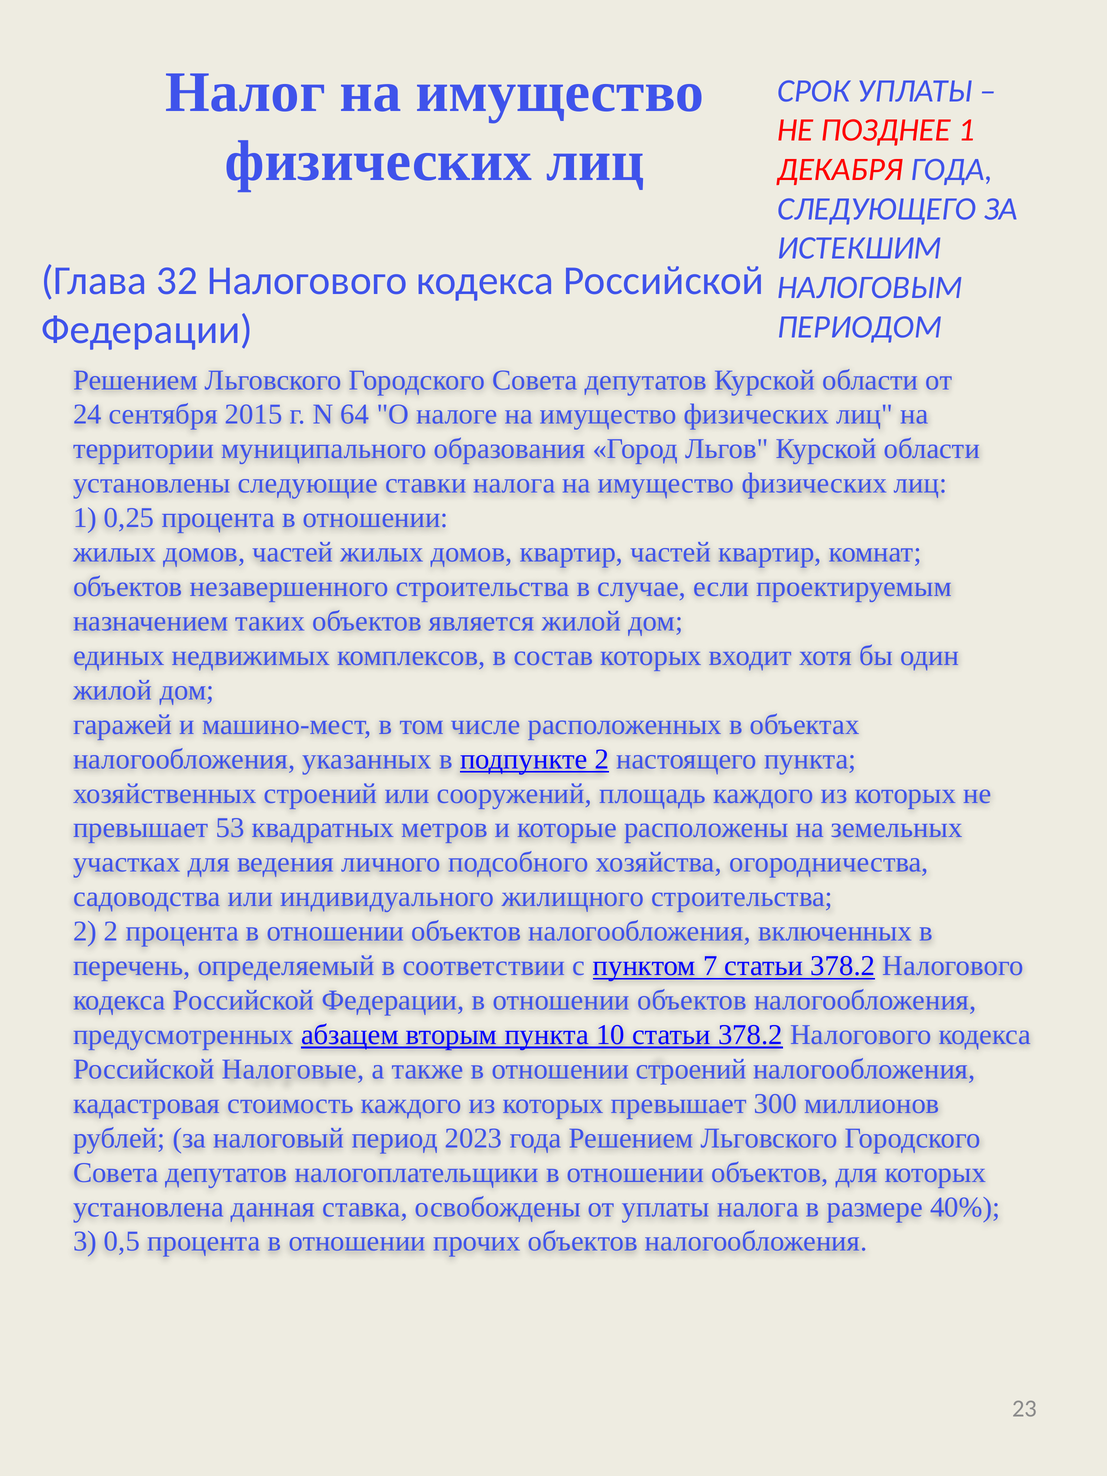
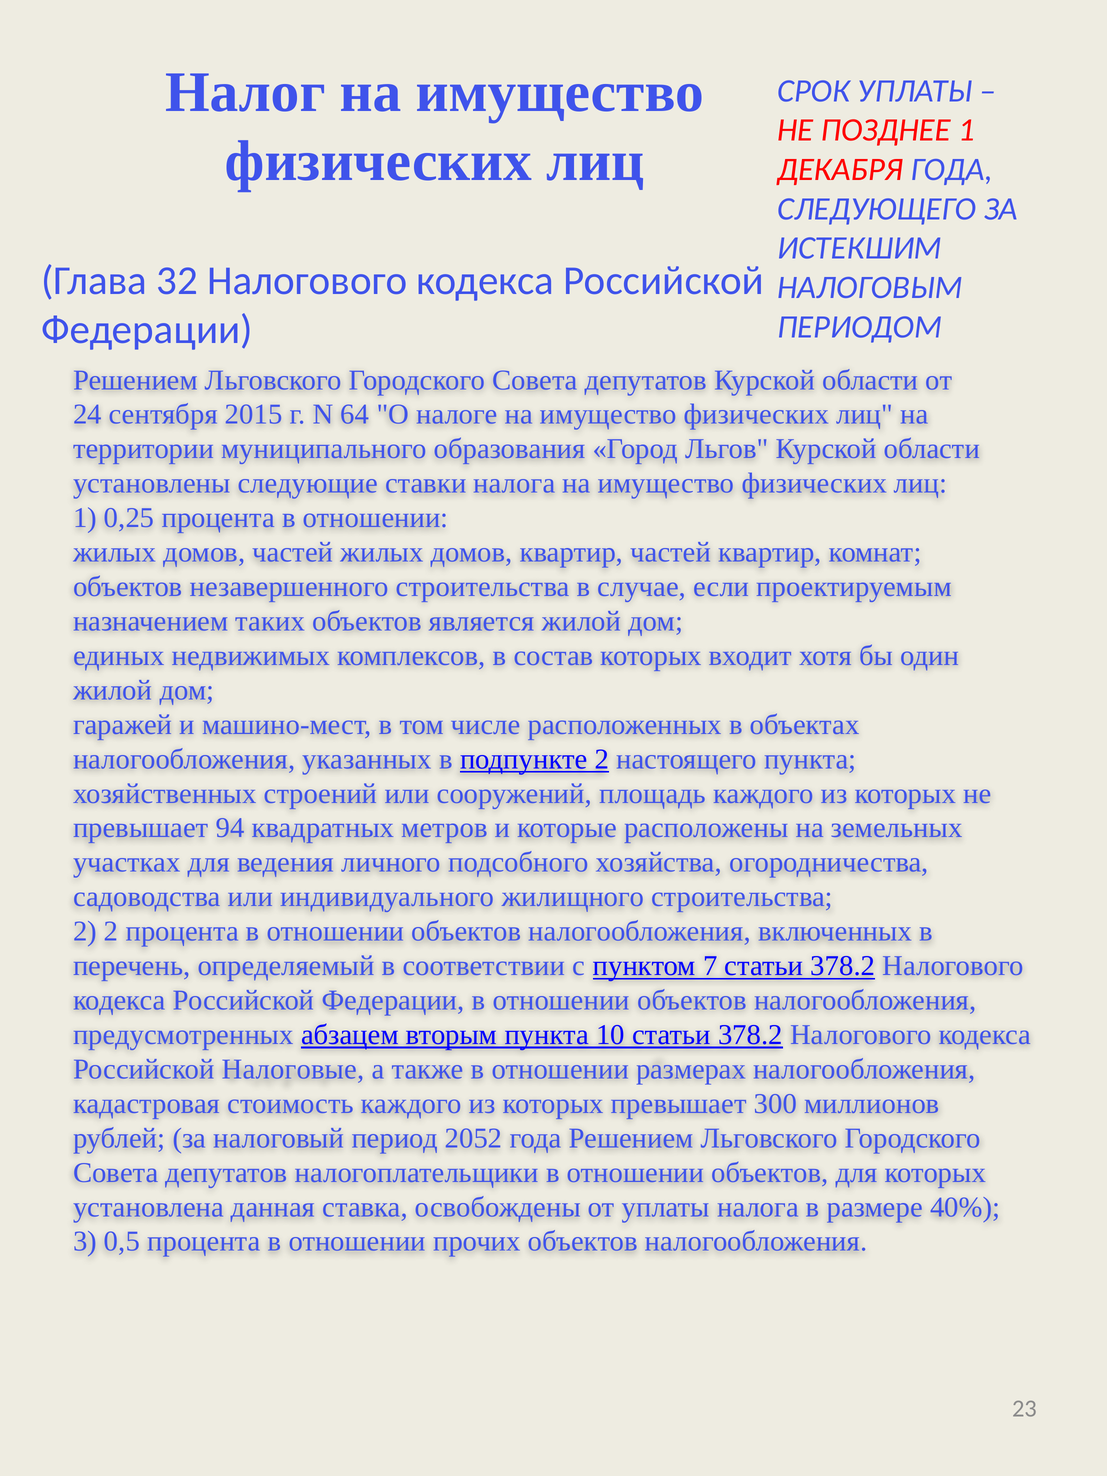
53: 53 -> 94
отношении строений: строений -> размерах
2023: 2023 -> 2052
